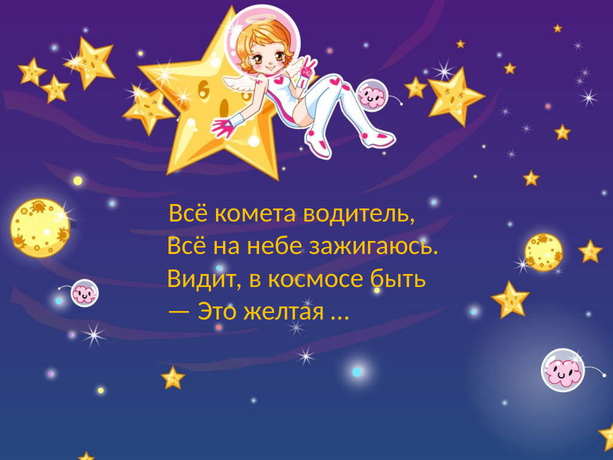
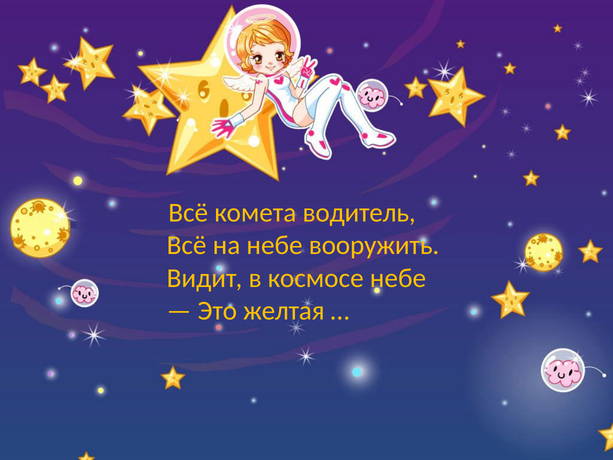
зажигаюсь: зажигаюсь -> вооружить
космосе быть: быть -> небе
